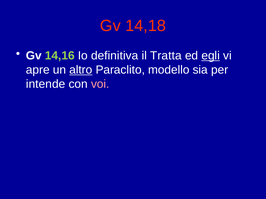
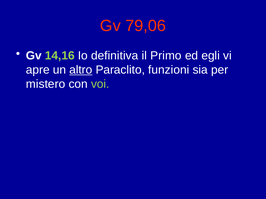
14,18: 14,18 -> 79,06
Tratta: Tratta -> Primo
egli underline: present -> none
modello: modello -> funzioni
intende: intende -> mistero
voi colour: pink -> light green
